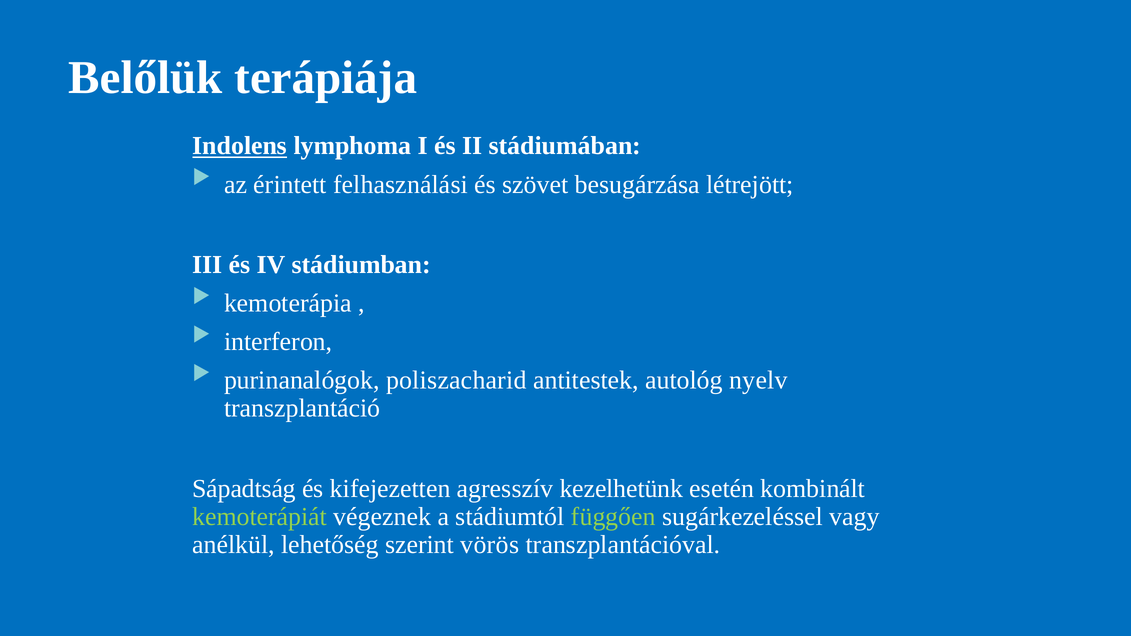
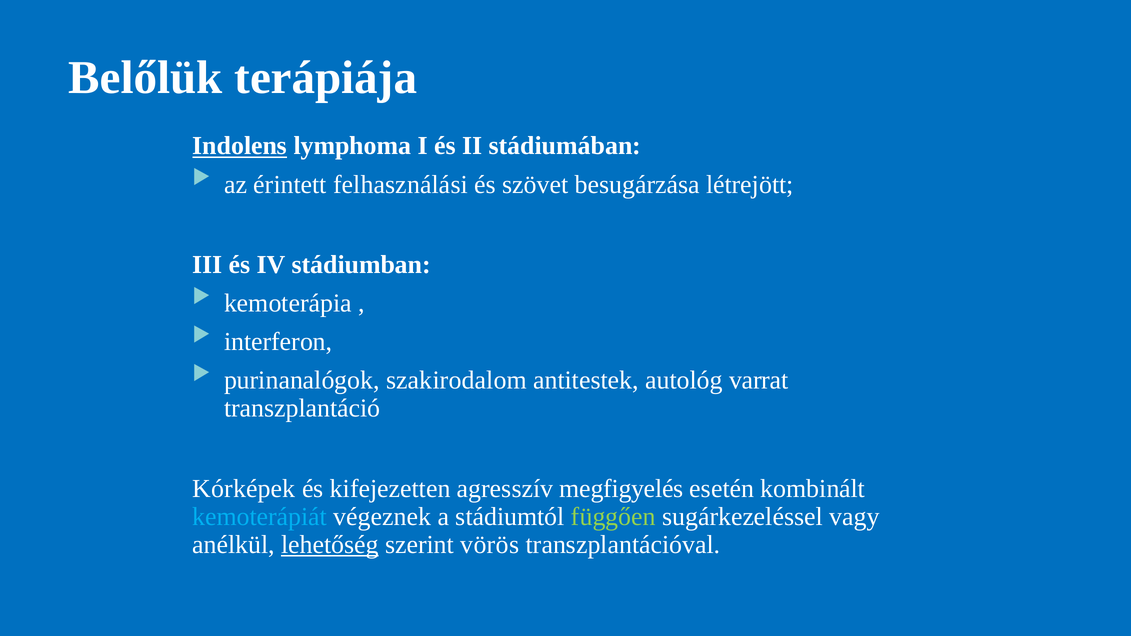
poliszacharid: poliszacharid -> szakirodalom
nyelv: nyelv -> varrat
Sápadtság: Sápadtság -> Kórképek
kezelhetünk: kezelhetünk -> megfigyelés
kemoterápiát colour: light green -> light blue
lehetőség underline: none -> present
